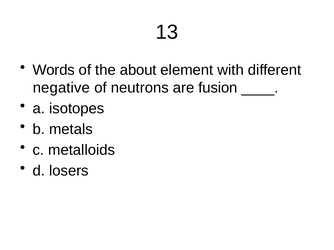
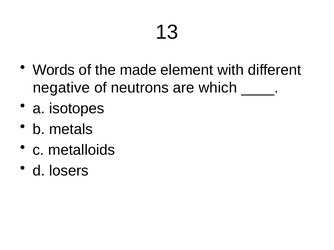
about: about -> made
fusion: fusion -> which
